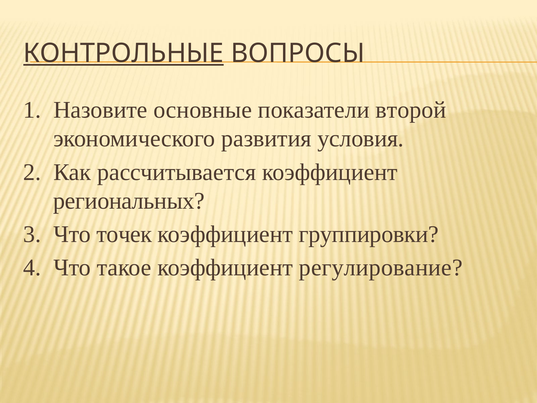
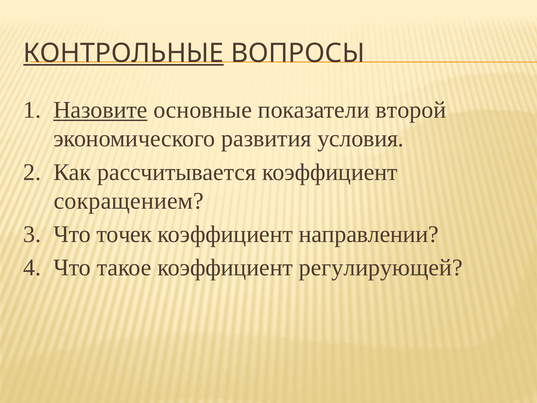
Назовите underline: none -> present
региональных: региональных -> сокращением
группировки: группировки -> направлении
регулирование: регулирование -> регулирующей
